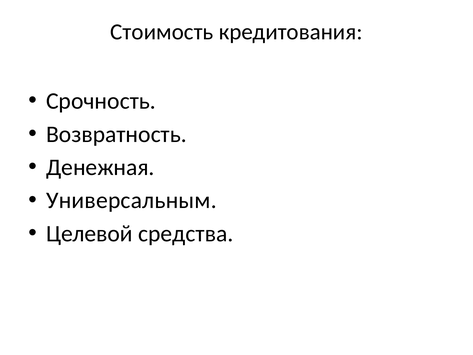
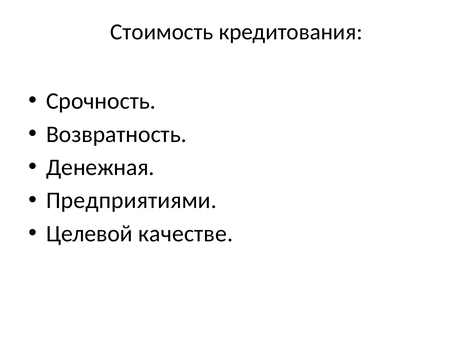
Универсальным: Универсальным -> Предприятиями
средства: средства -> качестве
